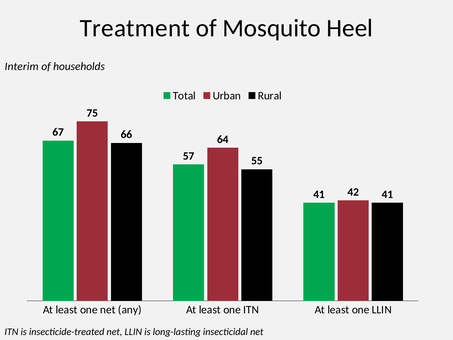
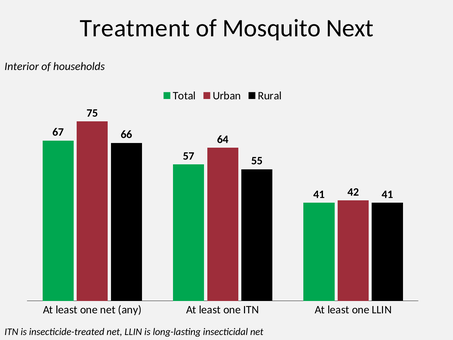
Heel: Heel -> Next
Interim: Interim -> Interior
